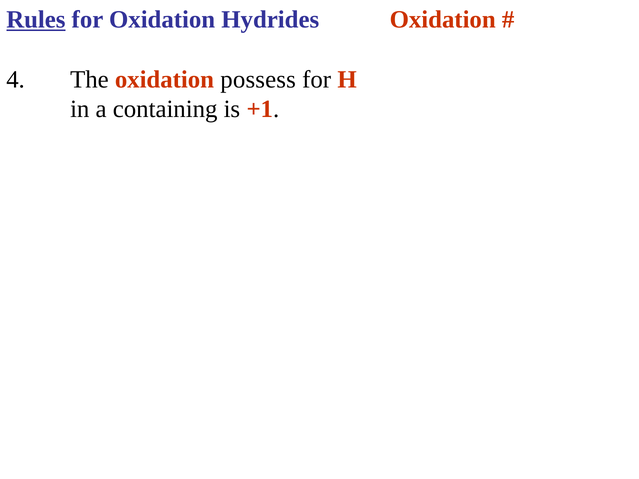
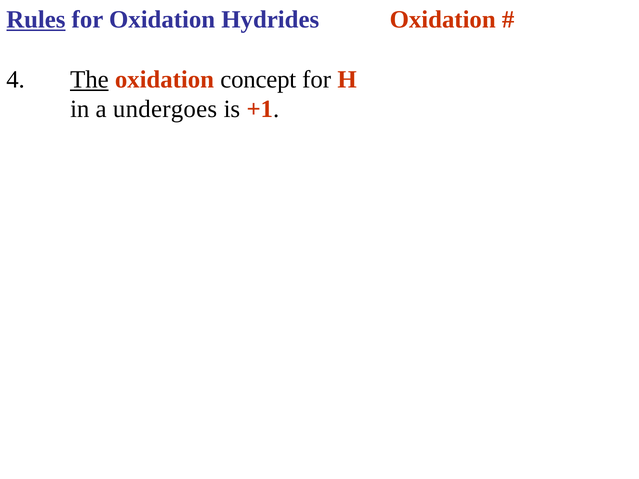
The underline: none -> present
possess: possess -> concept
containing: containing -> undergoes
